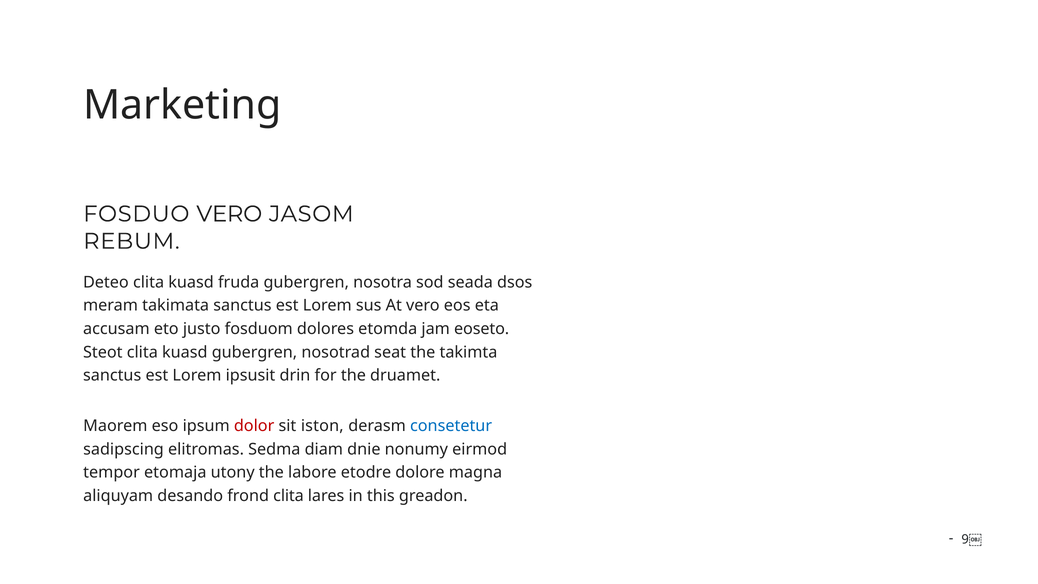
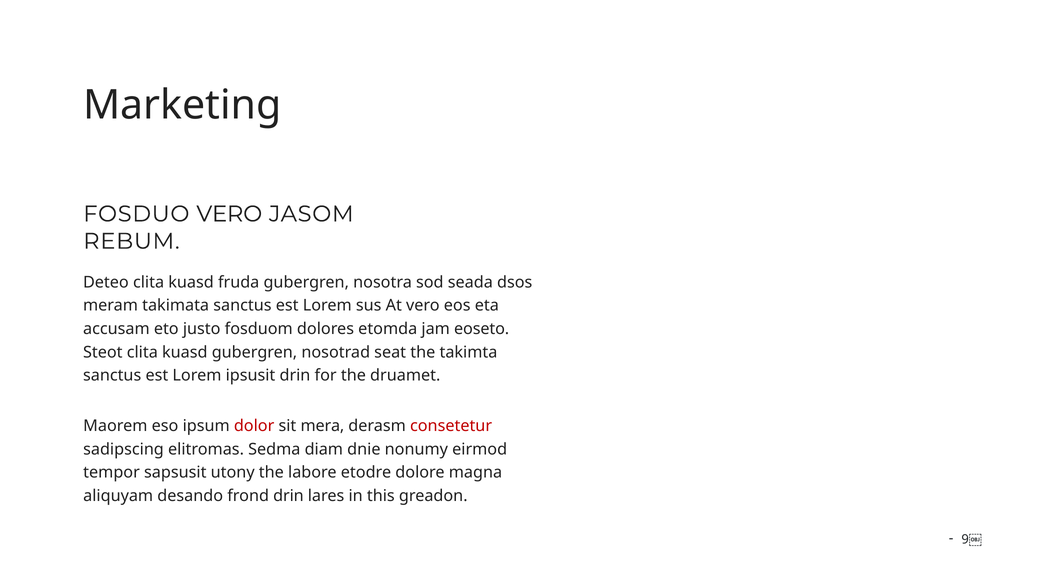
iston: iston -> mera
consetetur colour: blue -> red
etomaja: etomaja -> sapsusit
frond clita: clita -> drin
